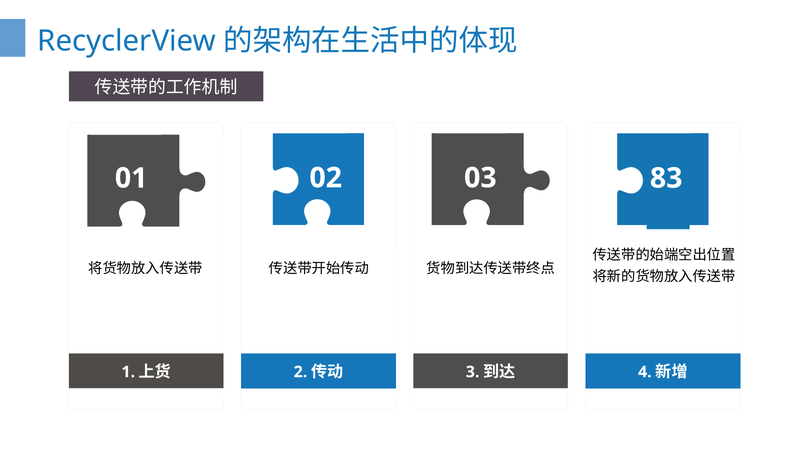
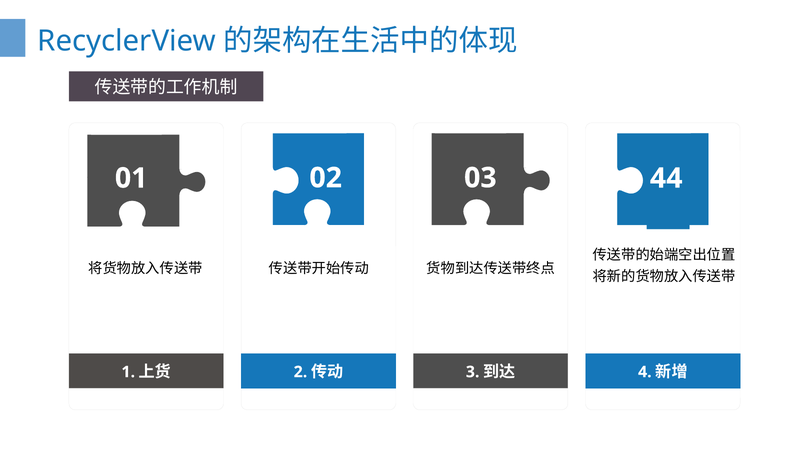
83: 83 -> 44
